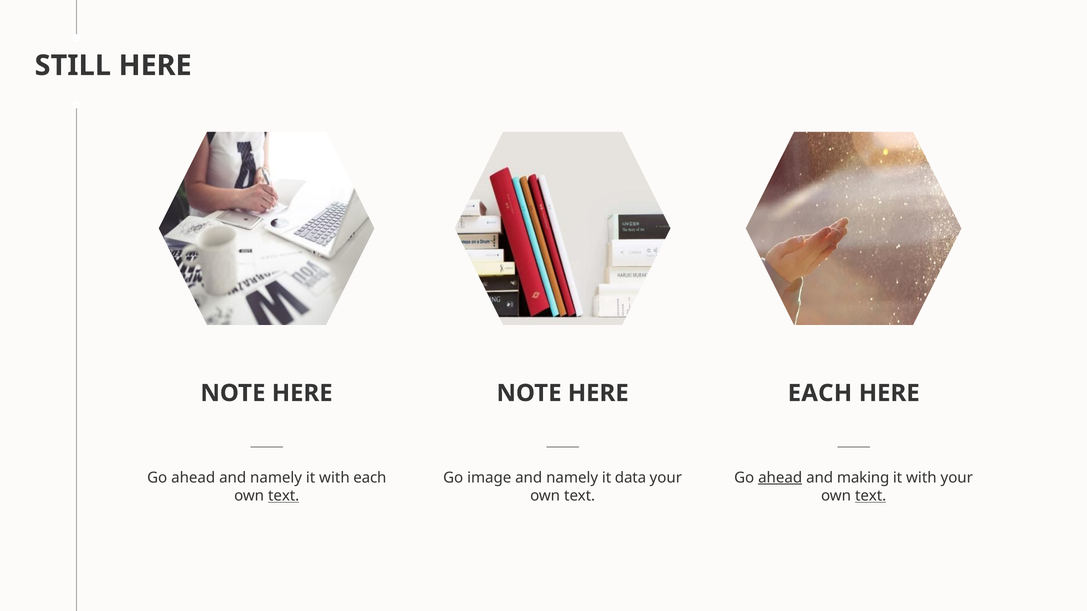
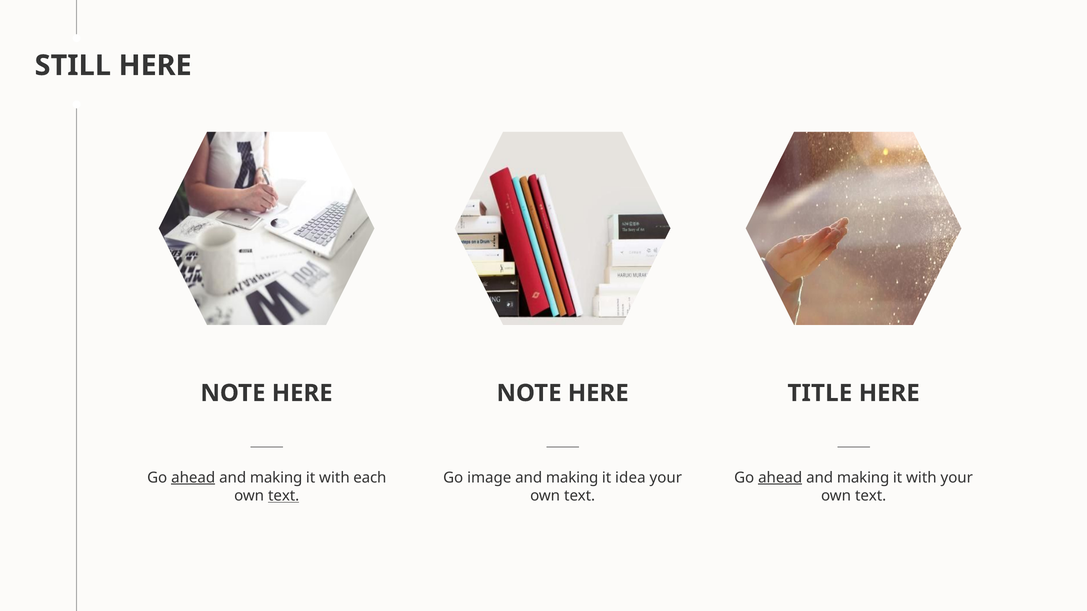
EACH at (820, 393): EACH -> TITLE
ahead at (193, 478) underline: none -> present
namely at (276, 478): namely -> making
namely at (572, 478): namely -> making
data: data -> idea
text at (871, 496) underline: present -> none
